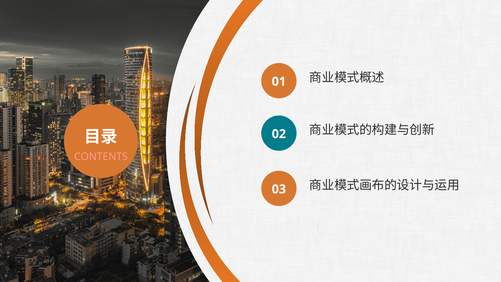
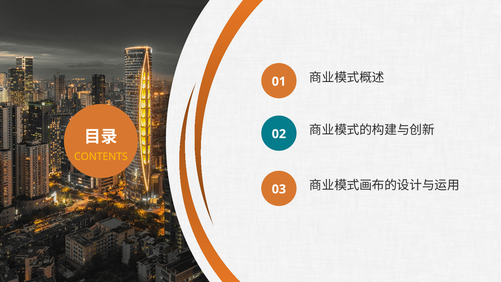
CONTENTS colour: pink -> yellow
